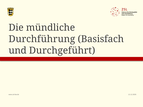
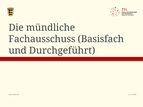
Durchführung: Durchführung -> Fachausschuss
